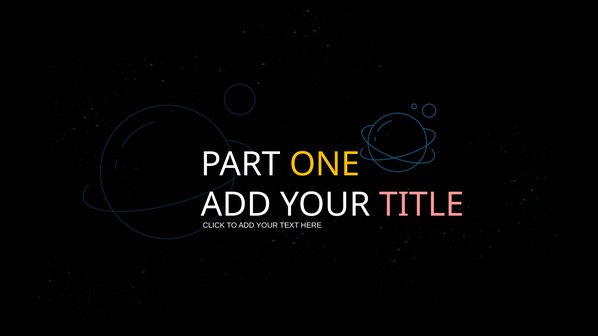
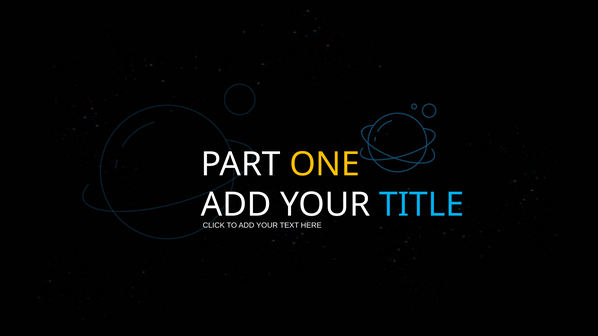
TITLE colour: pink -> light blue
